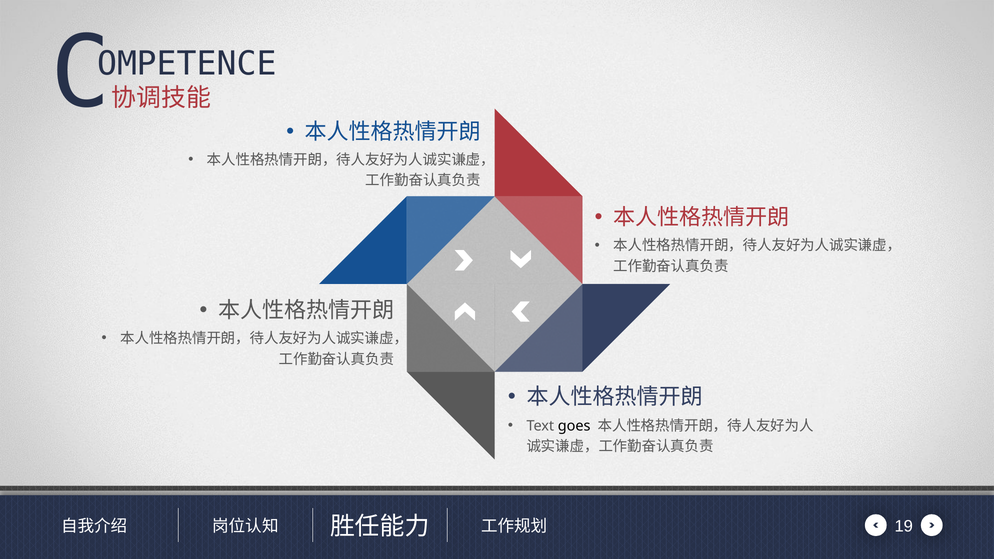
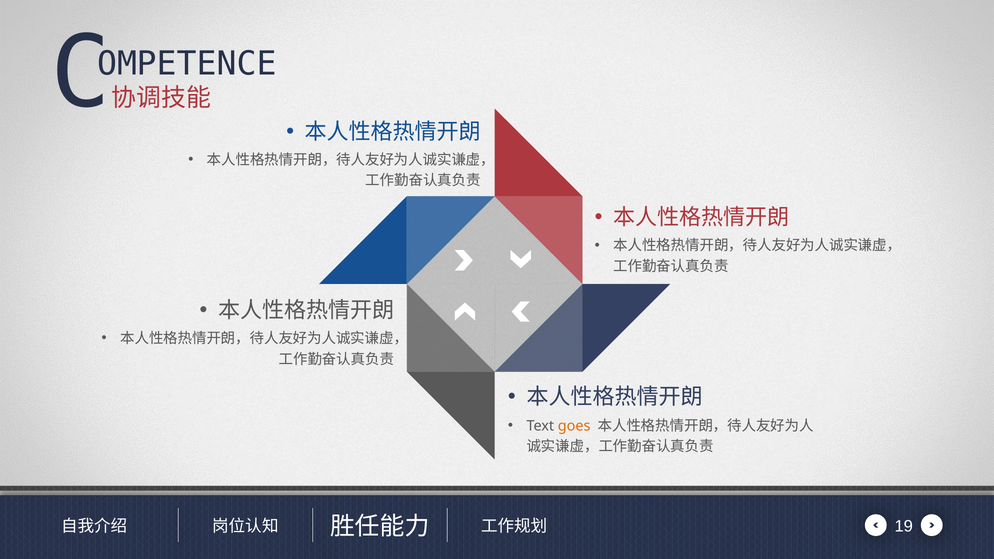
goes colour: black -> orange
